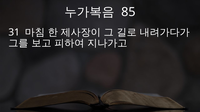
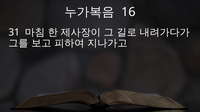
85: 85 -> 16
